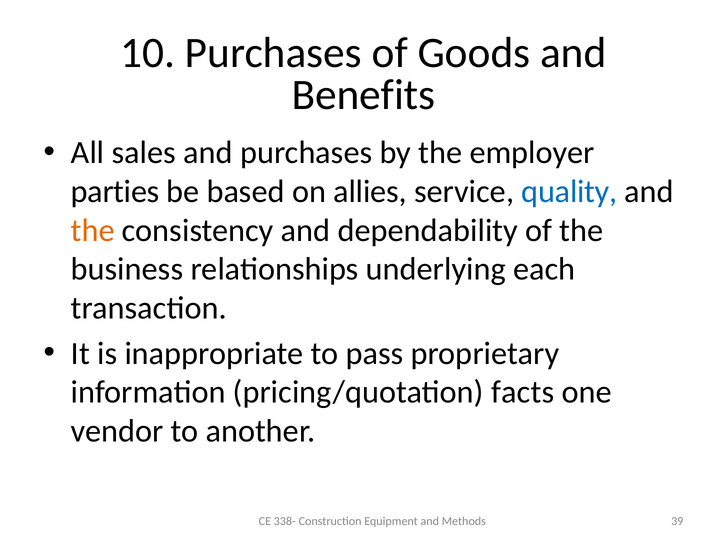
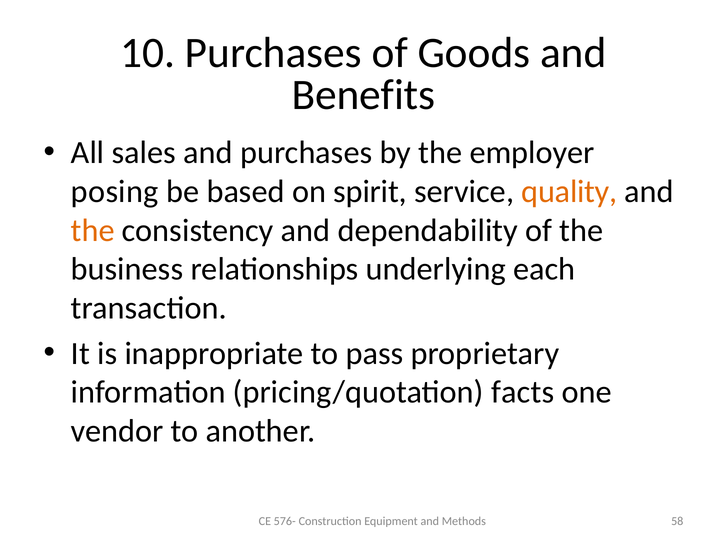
parties: parties -> posing
allies: allies -> spirit
quality colour: blue -> orange
338-: 338- -> 576-
39: 39 -> 58
